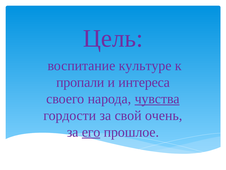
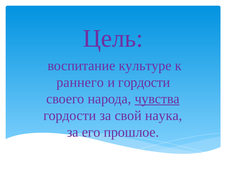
пропали: пропали -> раннего
и интереса: интереса -> гордости
очень: очень -> наука
его underline: present -> none
